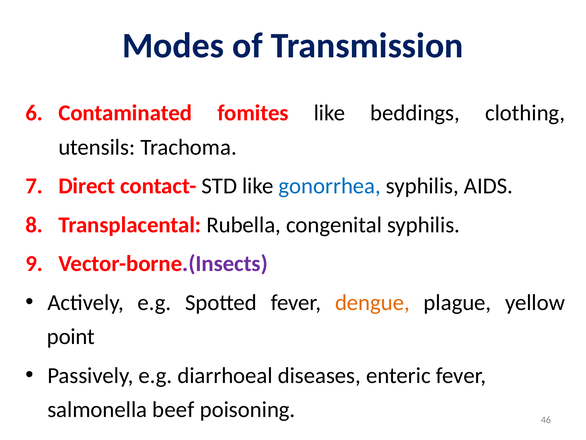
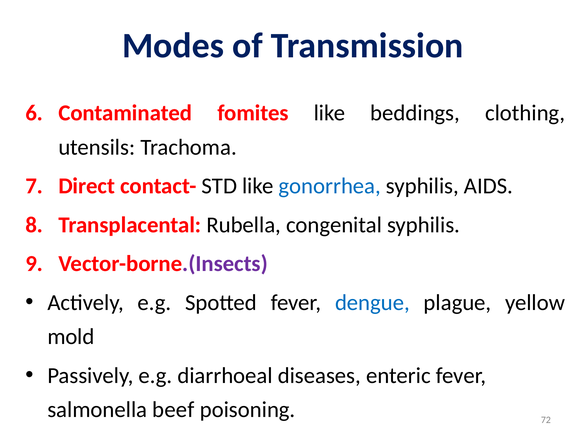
dengue colour: orange -> blue
point: point -> mold
46: 46 -> 72
